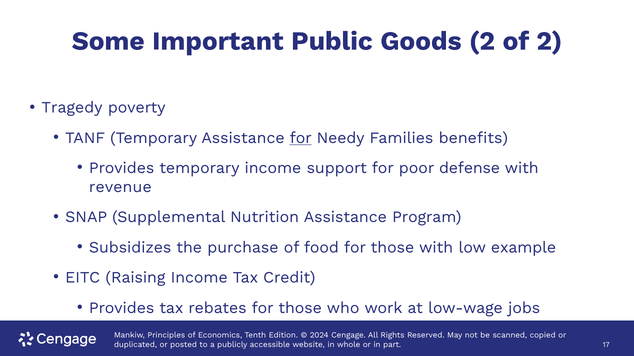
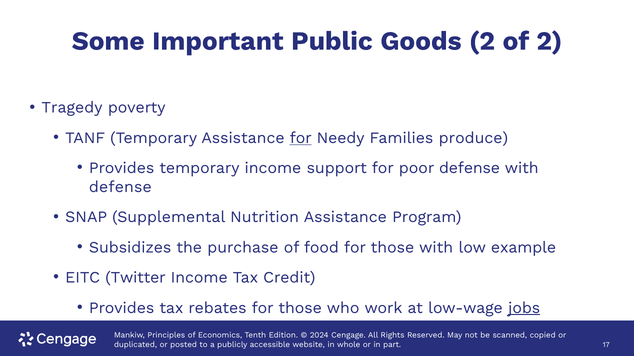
benefits: benefits -> produce
revenue at (120, 187): revenue -> defense
Raising: Raising -> Twitter
jobs underline: none -> present
